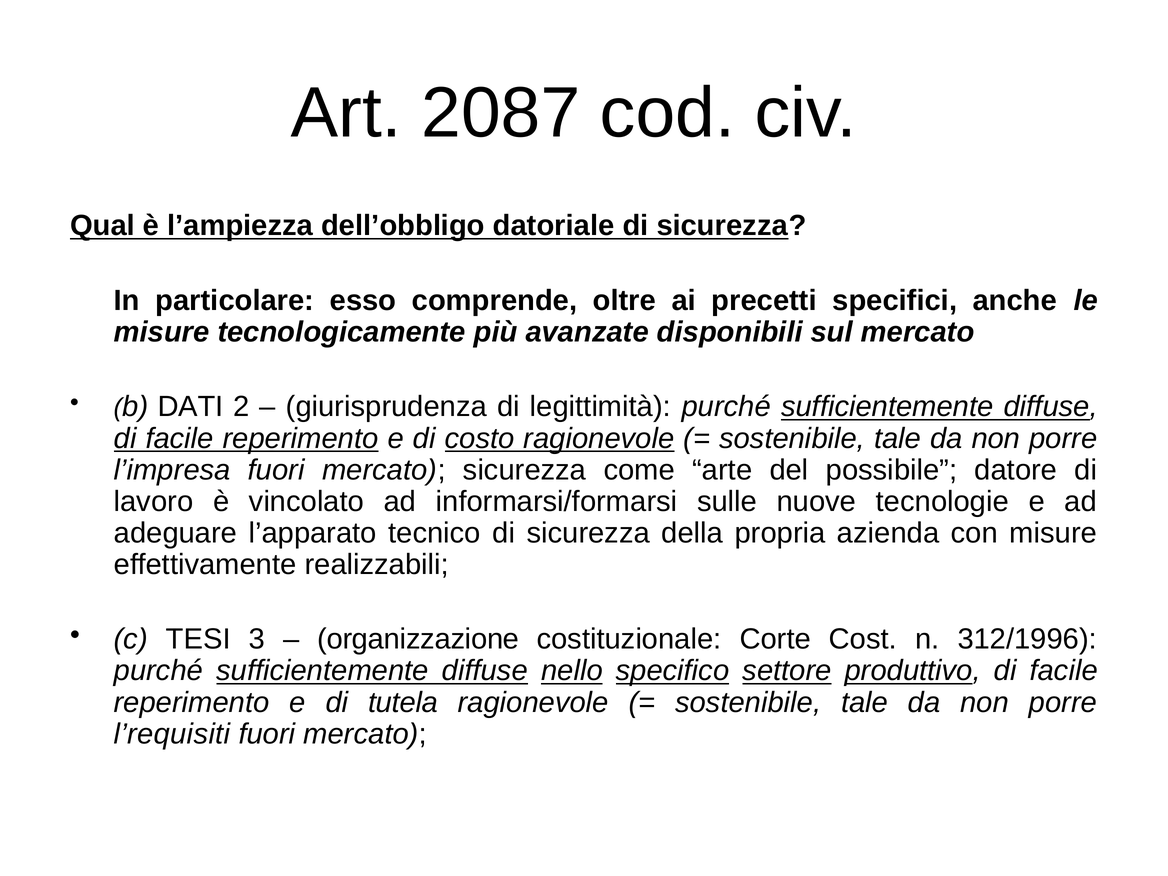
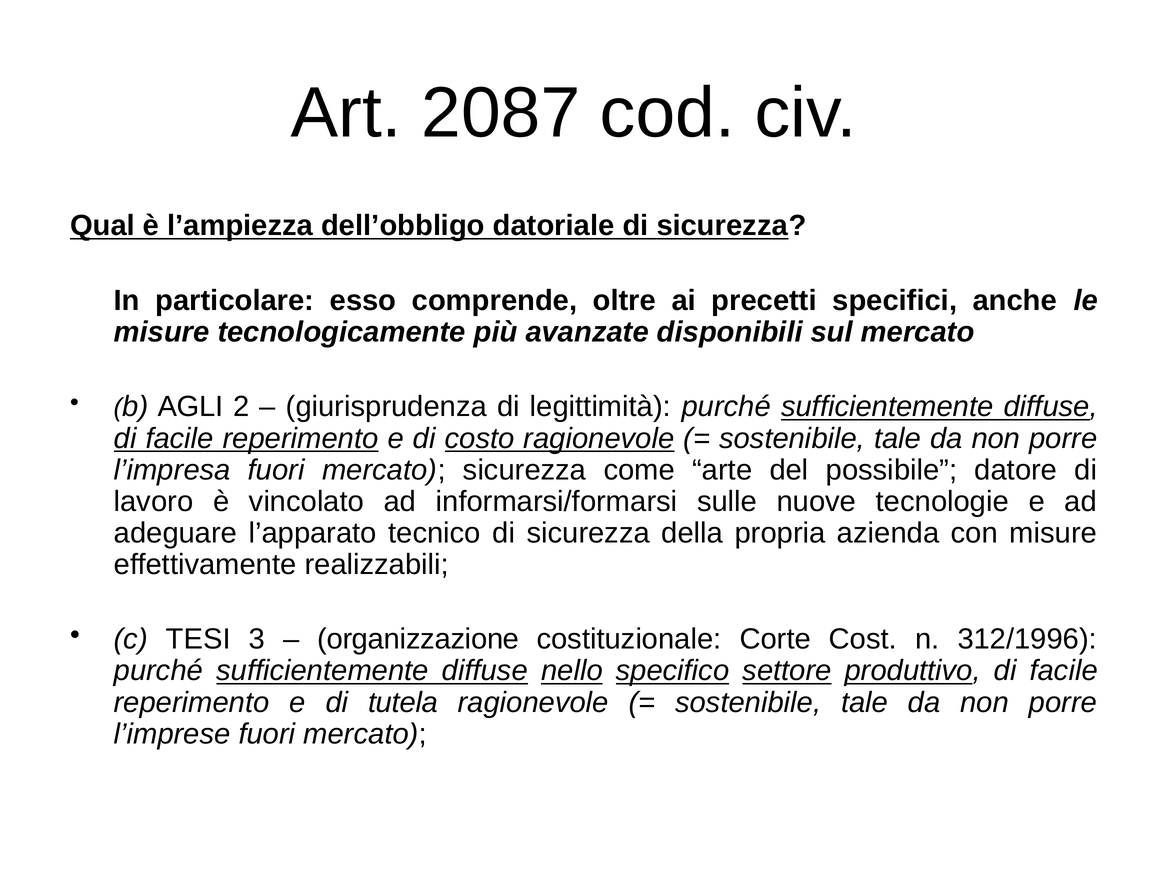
DATI: DATI -> AGLI
l’requisiti: l’requisiti -> l’imprese
